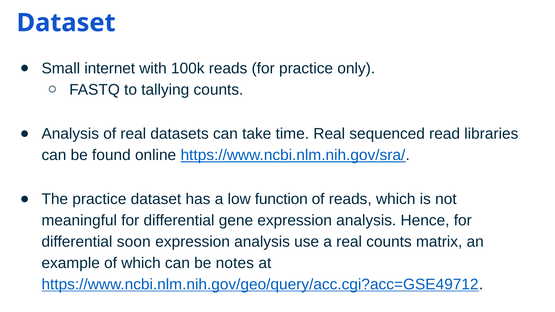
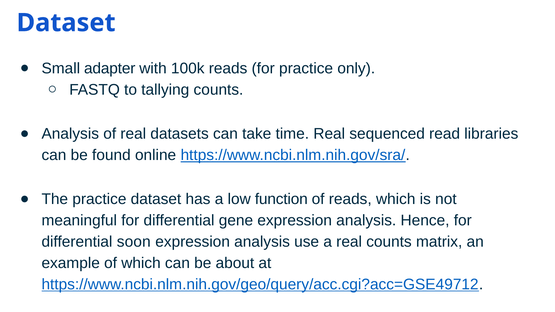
internet: internet -> adapter
notes: notes -> about
